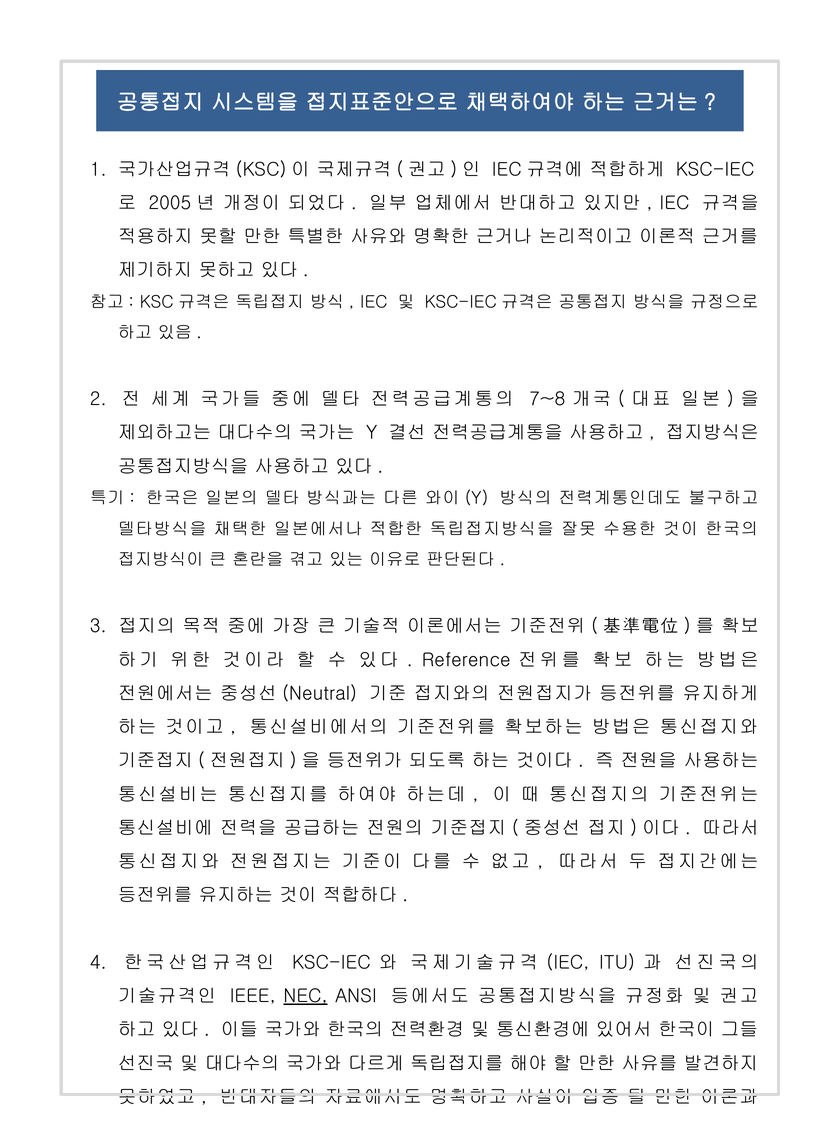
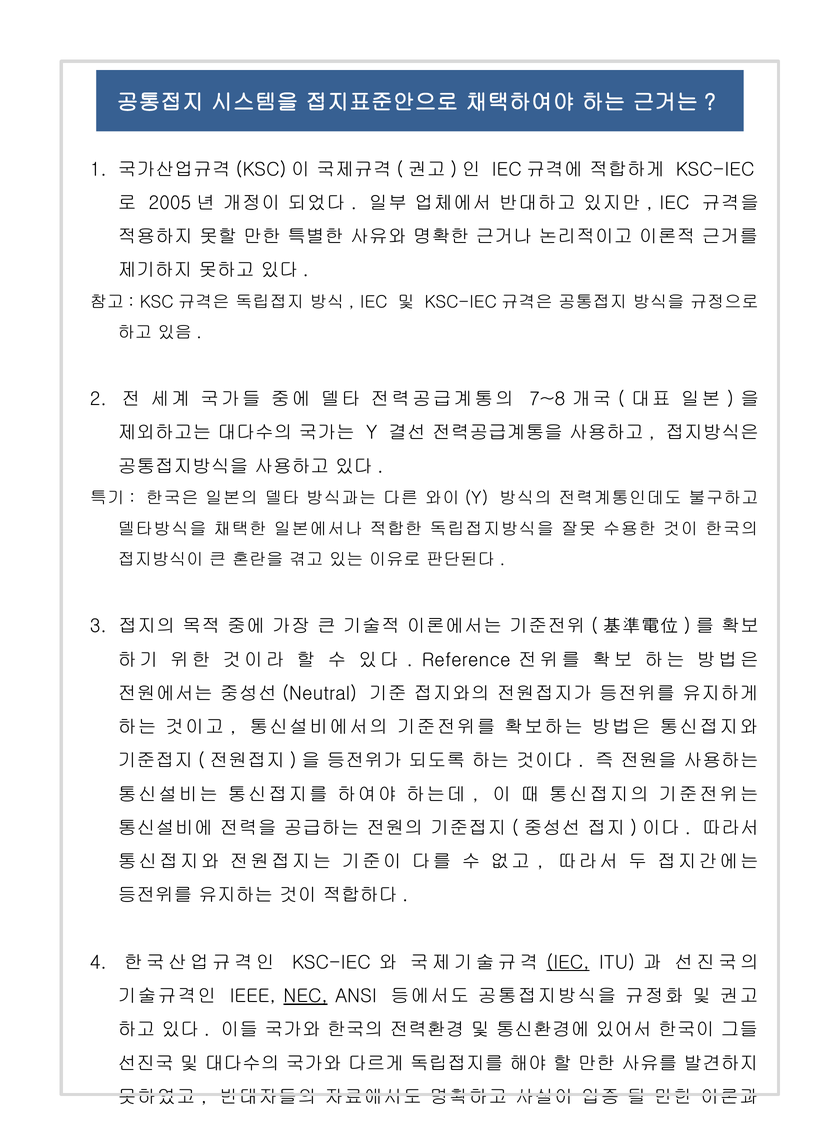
IEC at (568, 962) underline: none -> present
